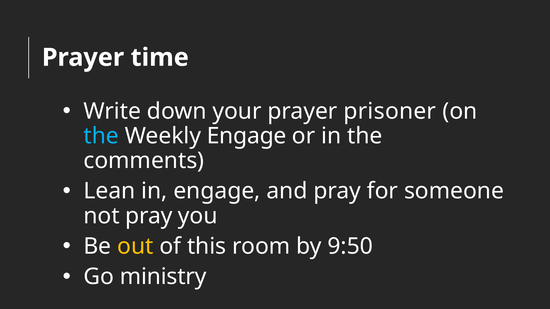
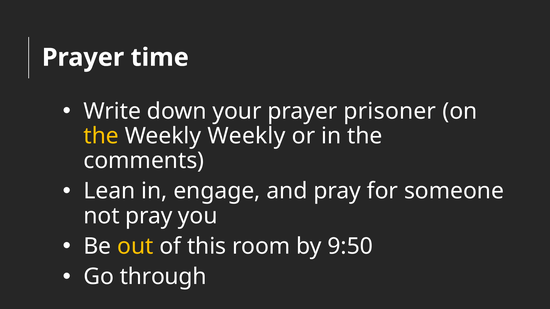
the at (101, 136) colour: light blue -> yellow
Weekly Engage: Engage -> Weekly
ministry: ministry -> through
